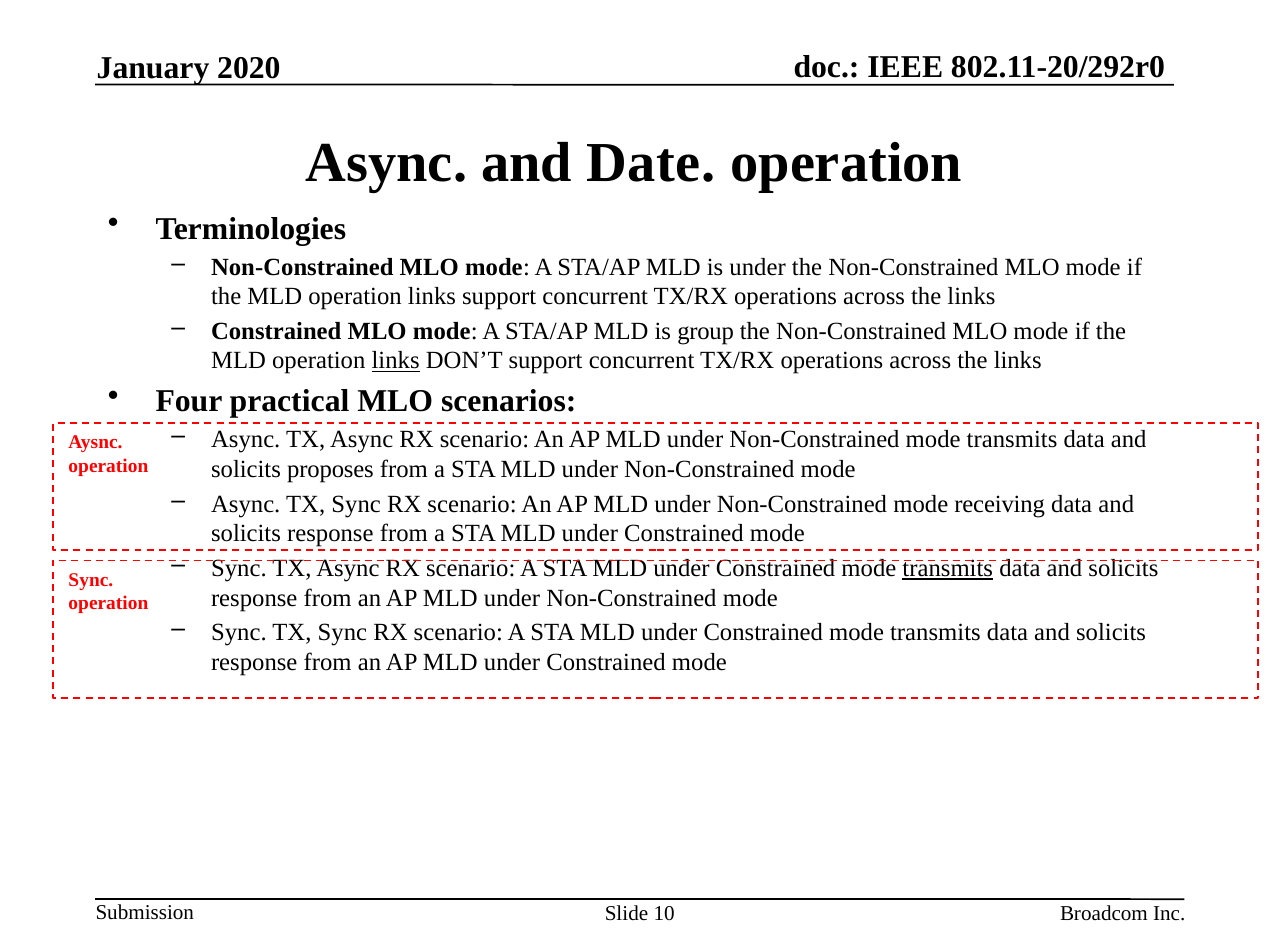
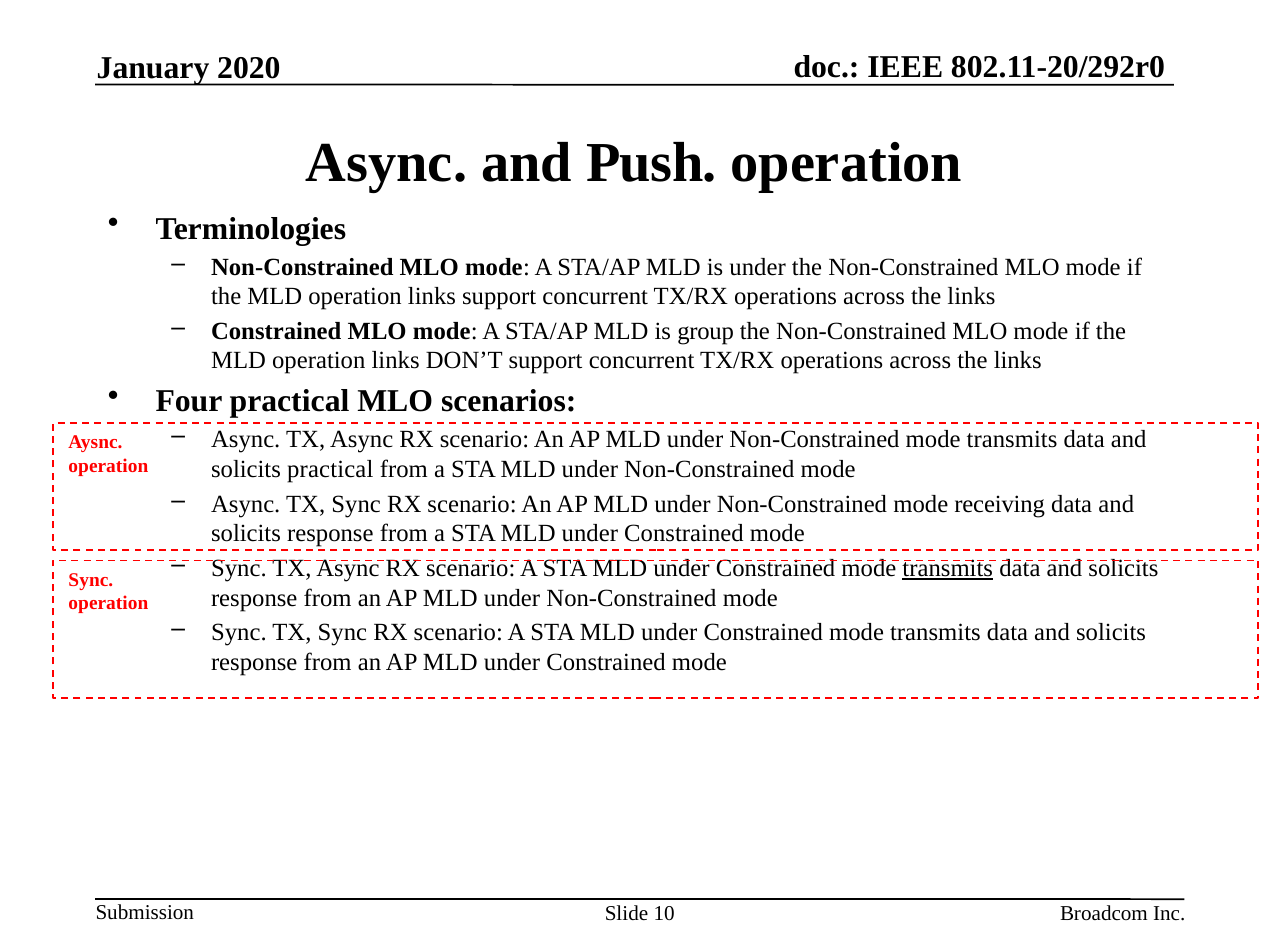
Date: Date -> Push
links at (396, 361) underline: present -> none
solicits proposes: proposes -> practical
